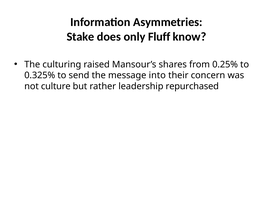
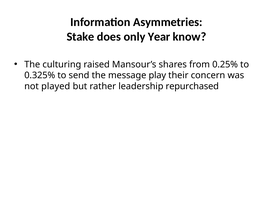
Fluff: Fluff -> Year
into: into -> play
culture: culture -> played
